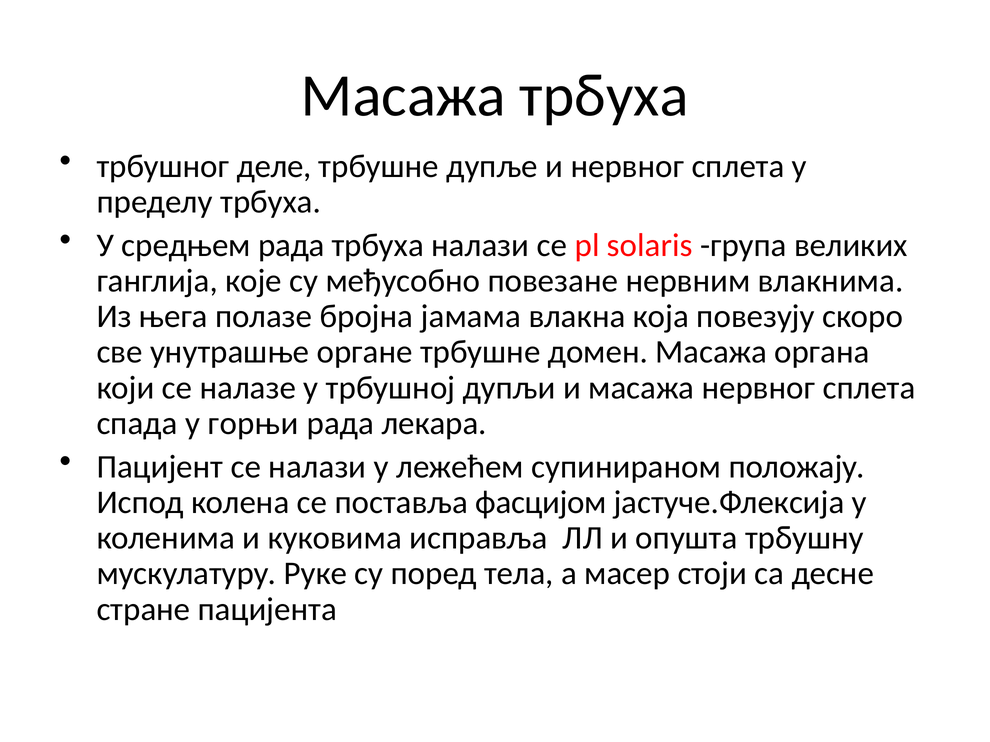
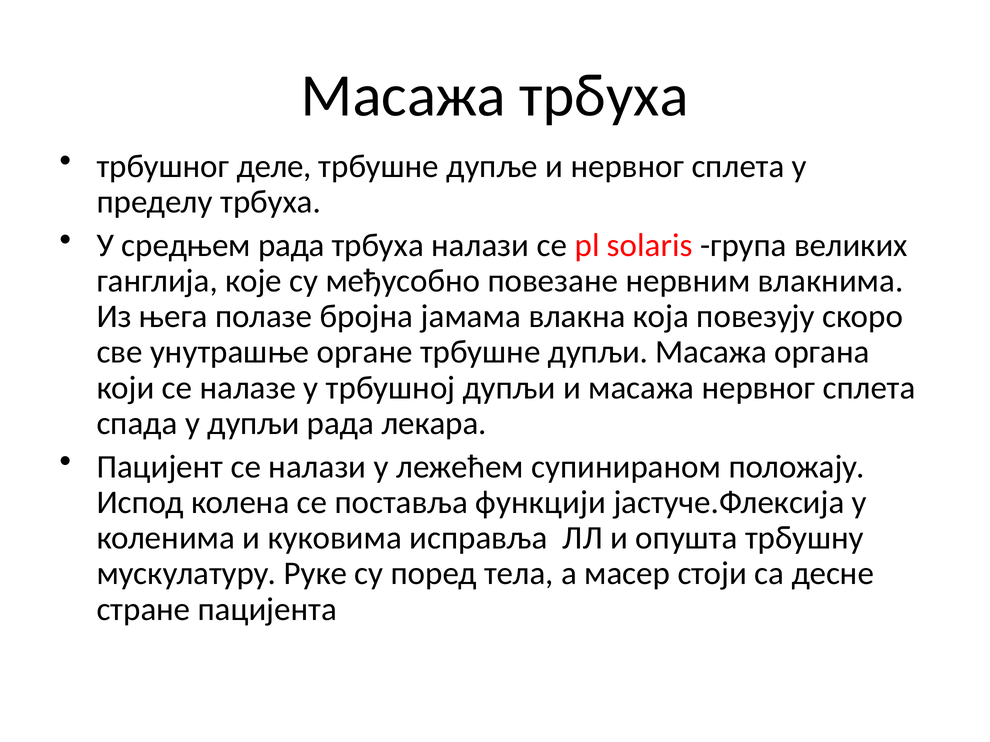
трбушне домен: домен -> дупљи
у горњи: горњи -> дупљи
фасцијом: фасцијом -> функцији
